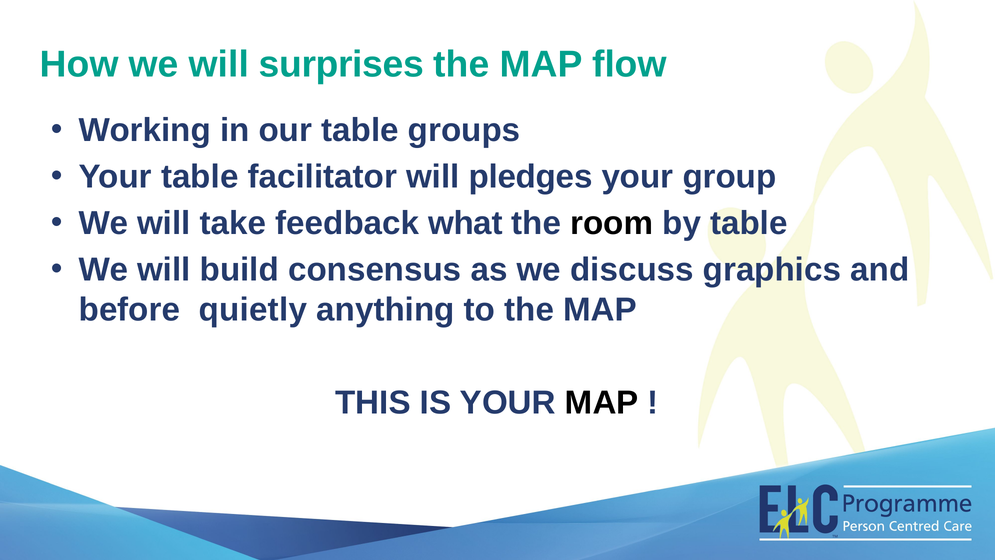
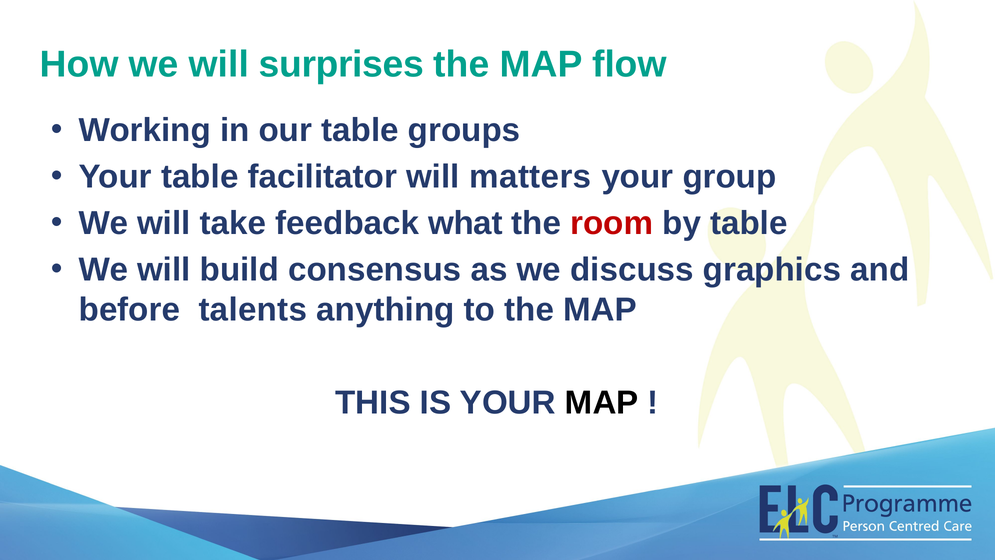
pledges: pledges -> matters
room colour: black -> red
quietly: quietly -> talents
